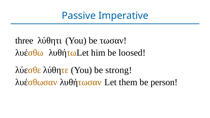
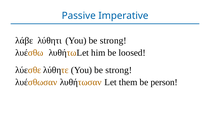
three: three -> λάβε
λύθητι You be τωσαν: τωσαν -> strong
